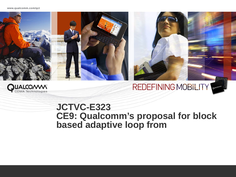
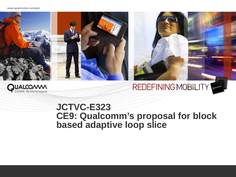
from: from -> slice
